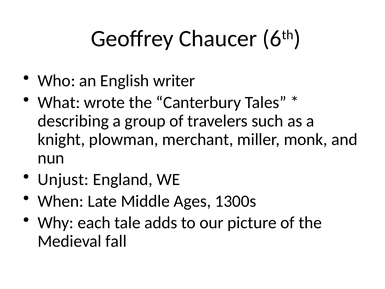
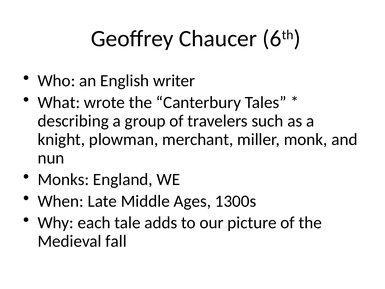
Unjust: Unjust -> Monks
